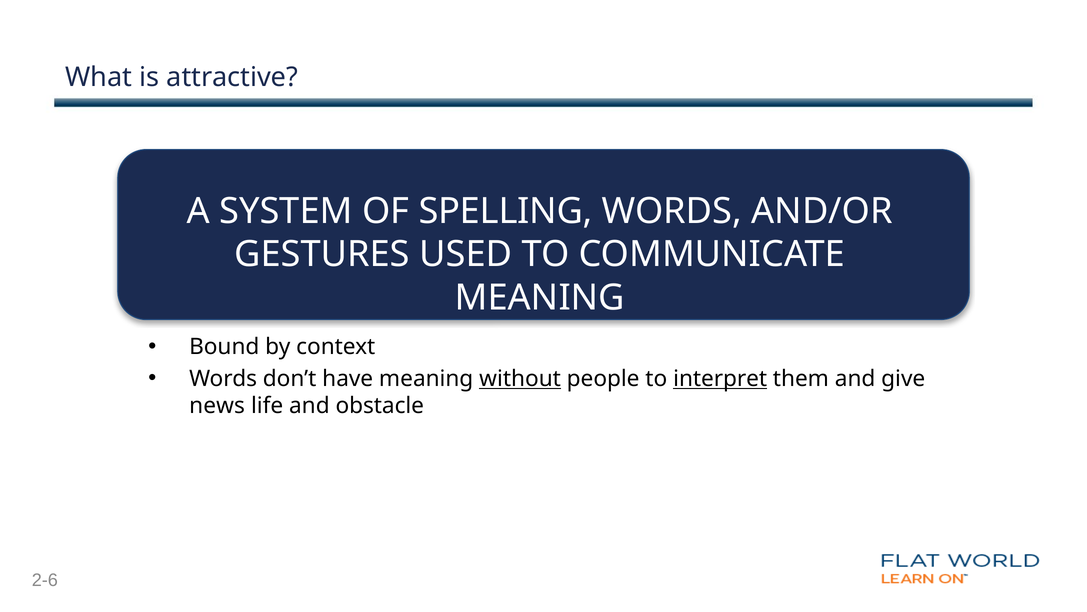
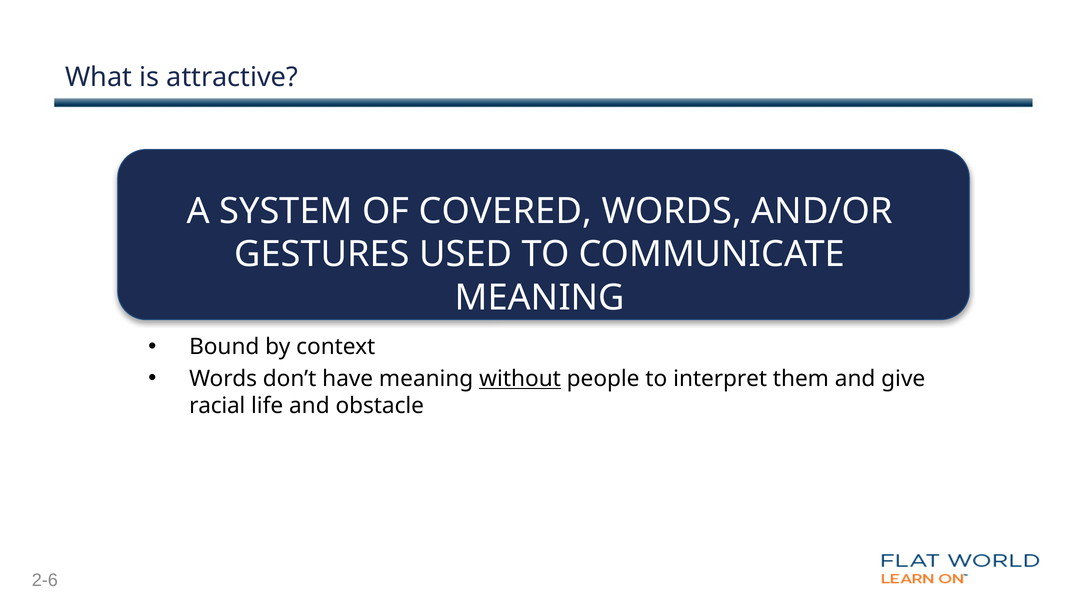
SPELLING: SPELLING -> COVERED
interpret underline: present -> none
news: news -> racial
